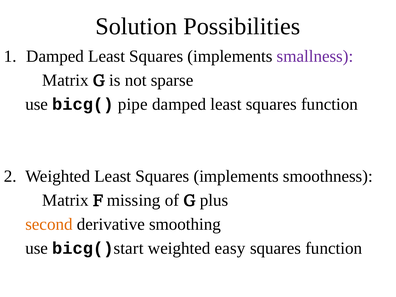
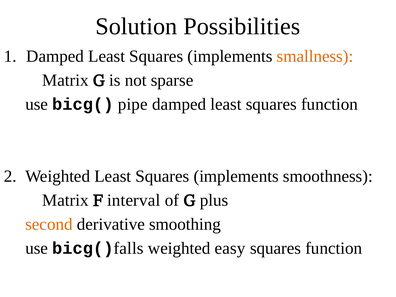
smallness colour: purple -> orange
missing: missing -> interval
start: start -> falls
